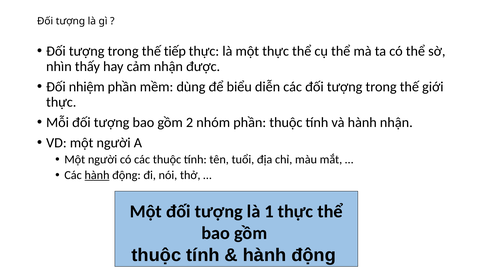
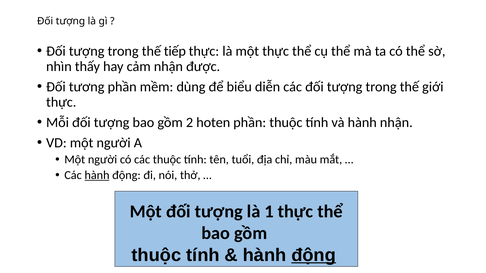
nhiệm: nhiệm -> tương
nhóm: nhóm -> hoten
động at (314, 255) underline: none -> present
